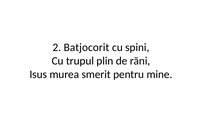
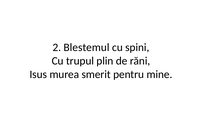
Batjocorit: Batjocorit -> Blestemul
